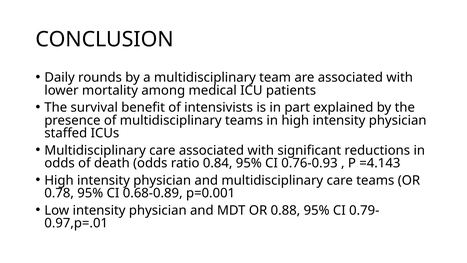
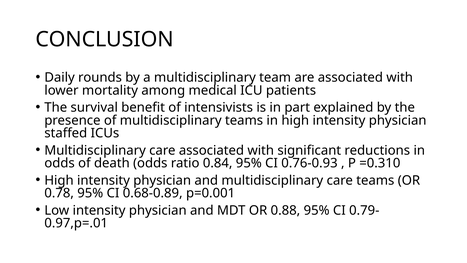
=4.143: =4.143 -> =0.310
